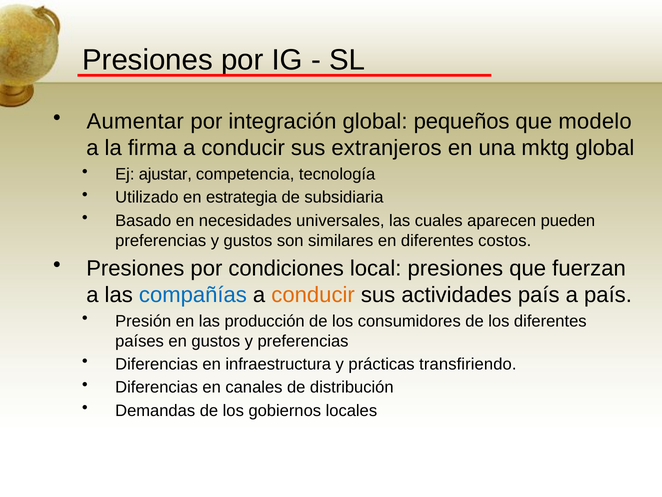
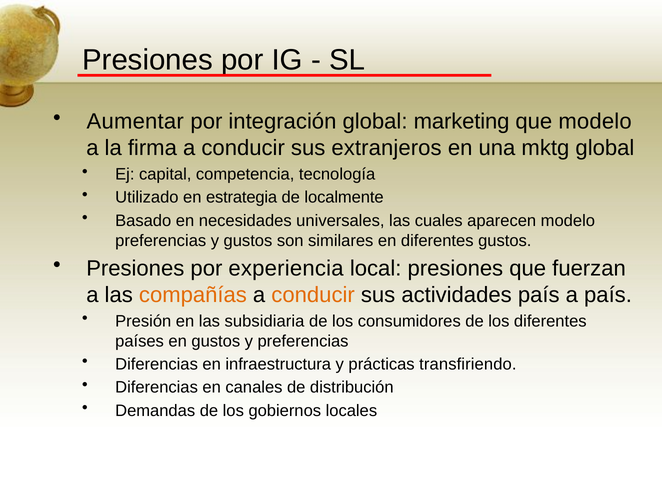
pequeños: pequeños -> marketing
ajustar: ajustar -> capital
subsidiaria: subsidiaria -> localmente
aparecen pueden: pueden -> modelo
diferentes costos: costos -> gustos
condiciones: condiciones -> experiencia
compañías colour: blue -> orange
producción: producción -> subsidiaria
